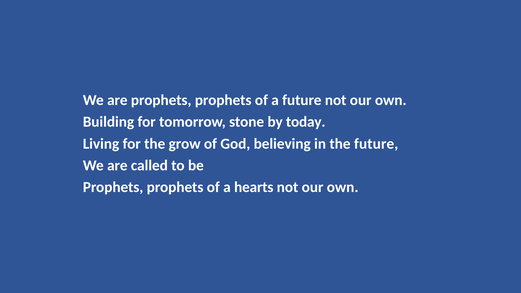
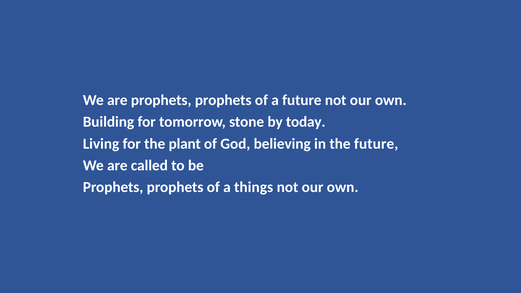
grow: grow -> plant
hearts: hearts -> things
